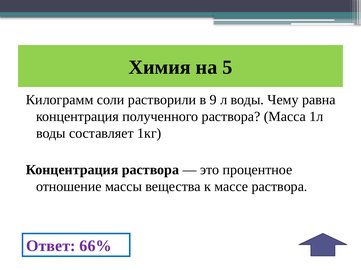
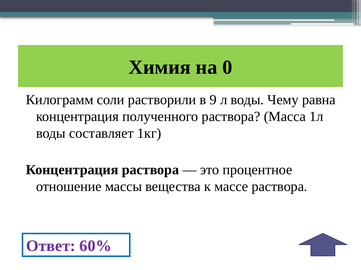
5: 5 -> 0
66%: 66% -> 60%
